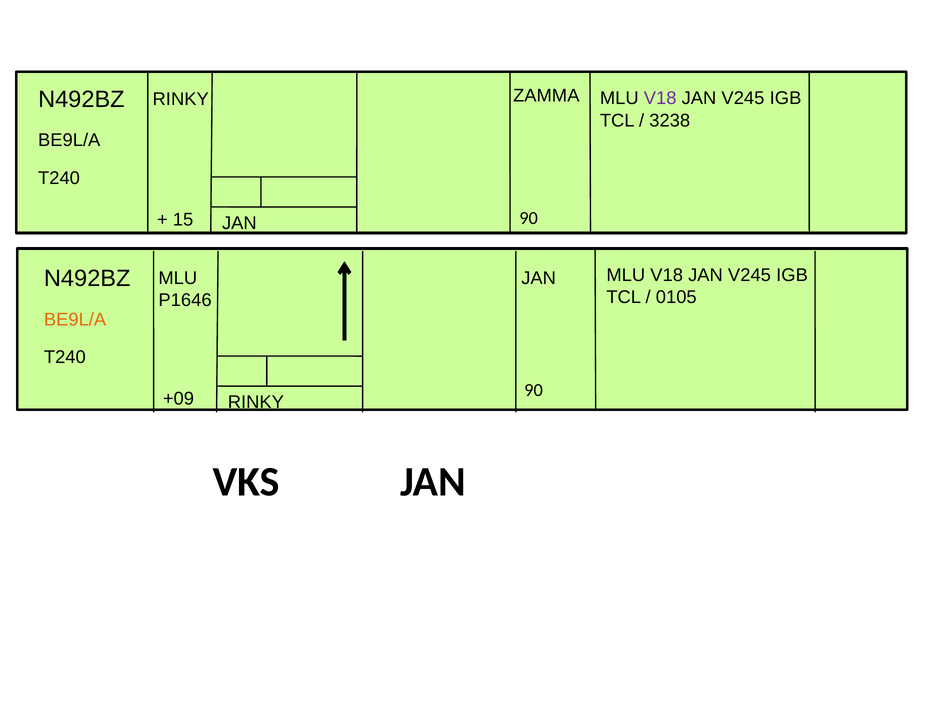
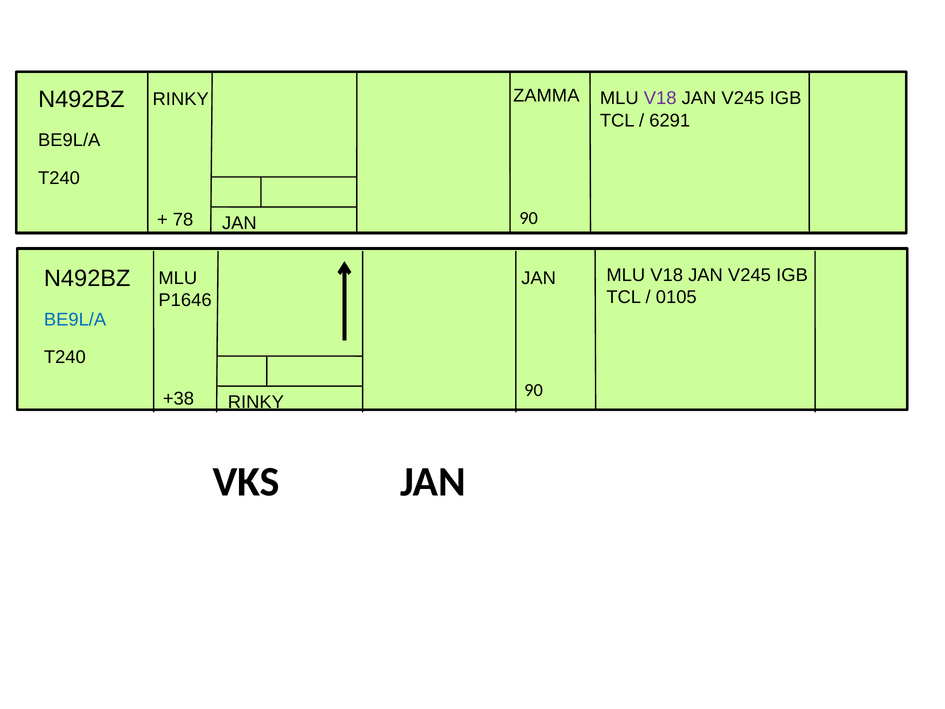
3238: 3238 -> 6291
15: 15 -> 78
BE9L/A at (75, 319) colour: orange -> blue
+09: +09 -> +38
